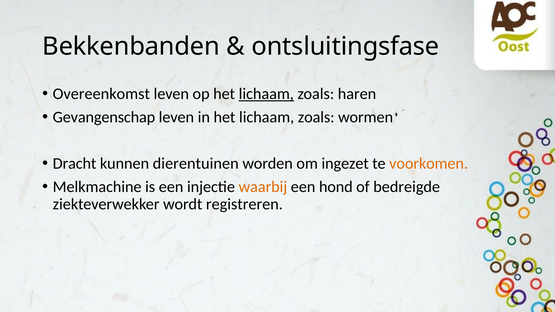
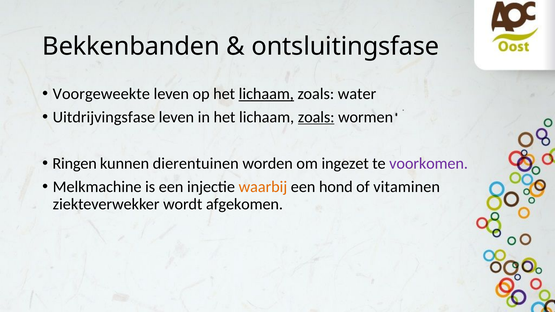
Overeenkomst: Overeenkomst -> Voorgeweekte
haren: haren -> water
Gevangenschap: Gevangenschap -> Uitdrijvingsfase
zoals at (316, 117) underline: none -> present
Dracht: Dracht -> Ringen
voorkomen colour: orange -> purple
bedreigde: bedreigde -> vitaminen
registreren: registreren -> afgekomen
